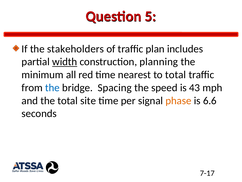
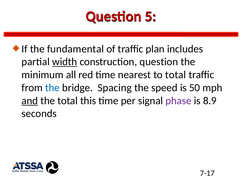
stakeholders: stakeholders -> fundamental
construction planning: planning -> question
43: 43 -> 50
and underline: none -> present
site: site -> this
phase colour: orange -> purple
6.6: 6.6 -> 8.9
